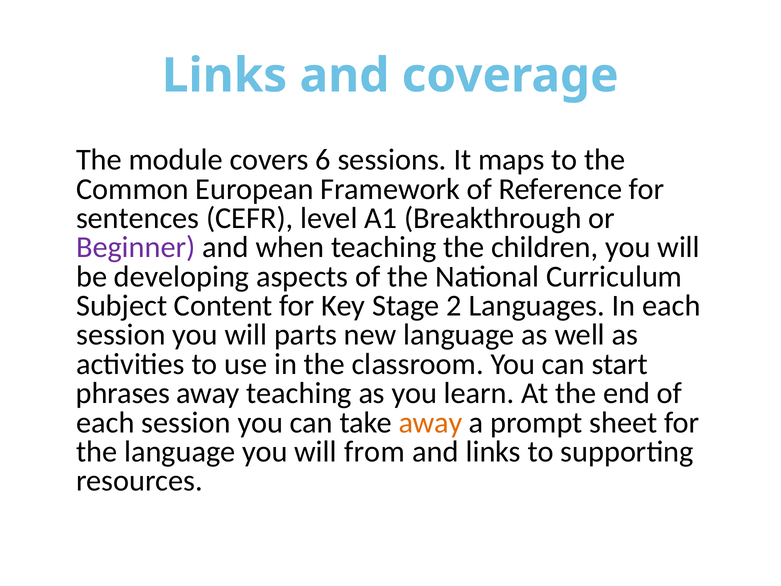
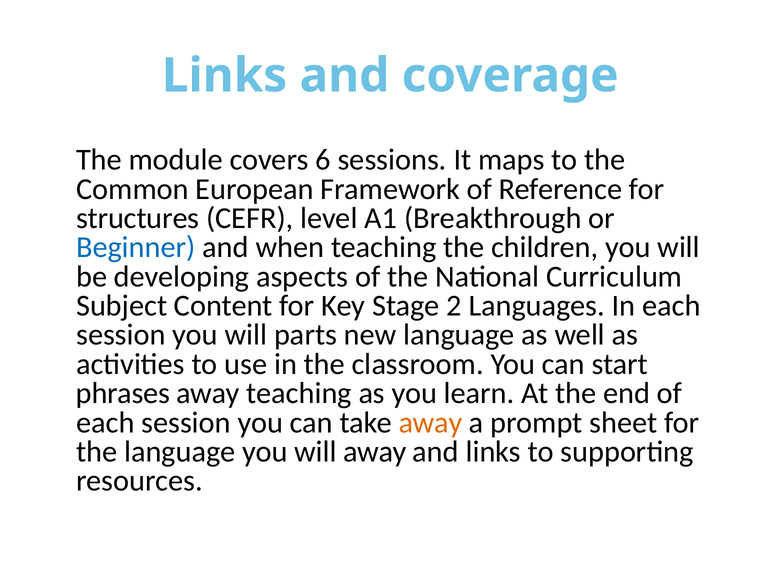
sentences: sentences -> structures
Beginner colour: purple -> blue
will from: from -> away
